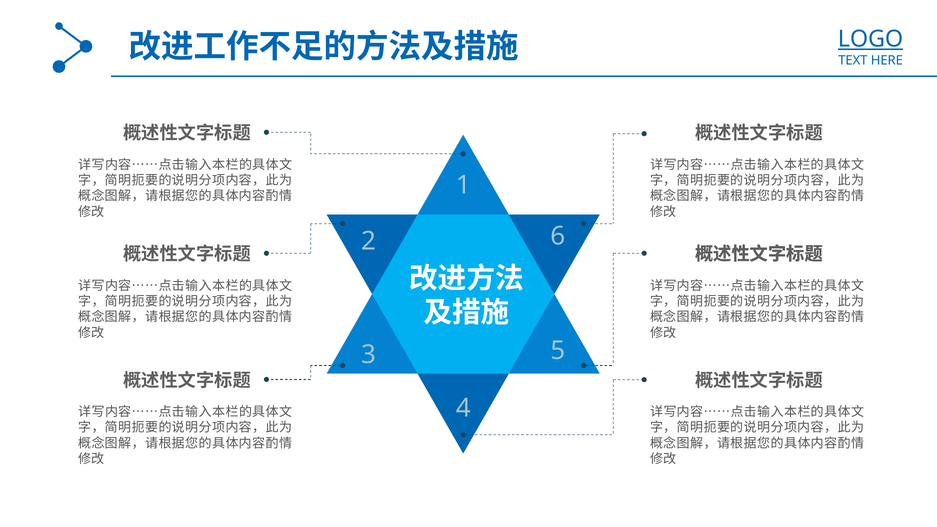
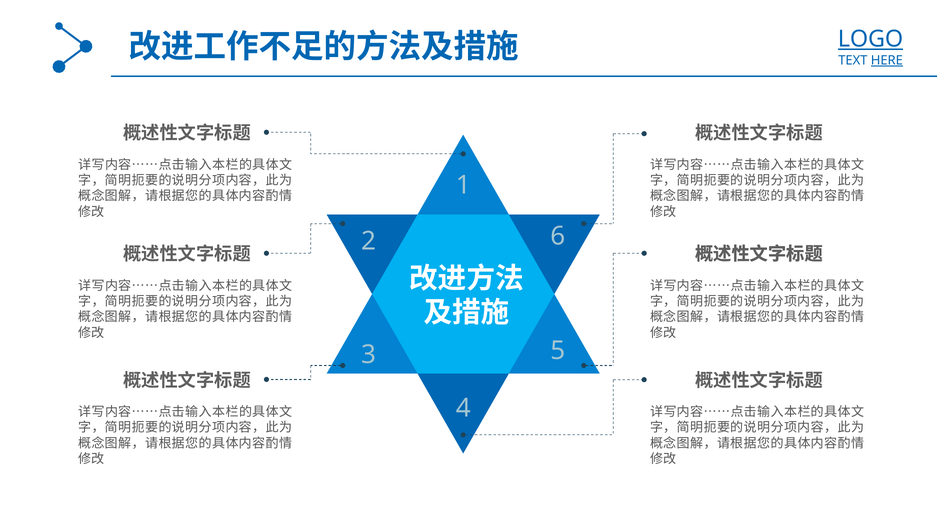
HERE underline: none -> present
